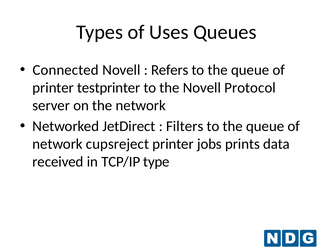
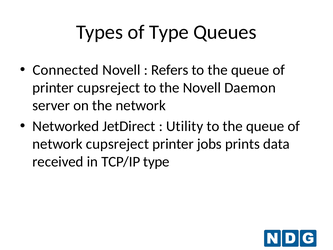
of Uses: Uses -> Type
printer testprinter: testprinter -> cupsreject
Protocol: Protocol -> Daemon
Filters: Filters -> Utility
